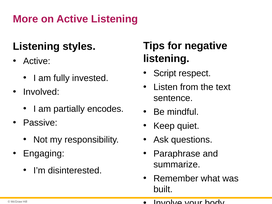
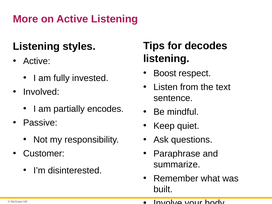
negative: negative -> decodes
Script: Script -> Boost
Engaging: Engaging -> Customer
